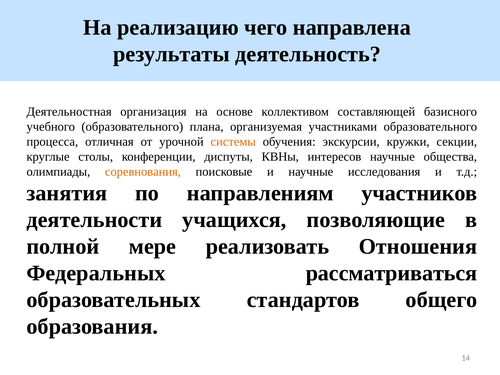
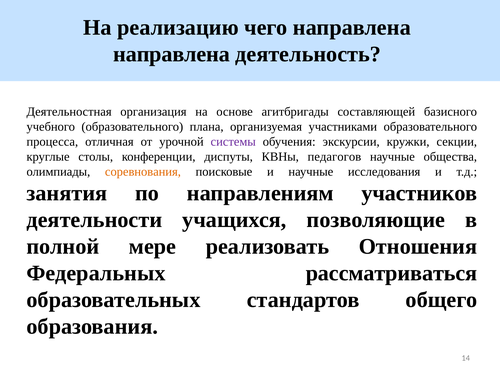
результаты at (171, 54): результаты -> направлена
коллективом: коллективом -> агитбригады
системы colour: orange -> purple
интересов: интересов -> педагогов
